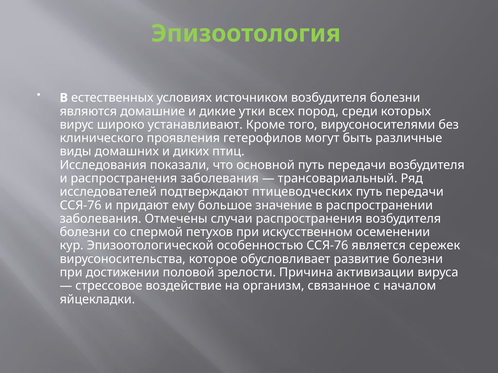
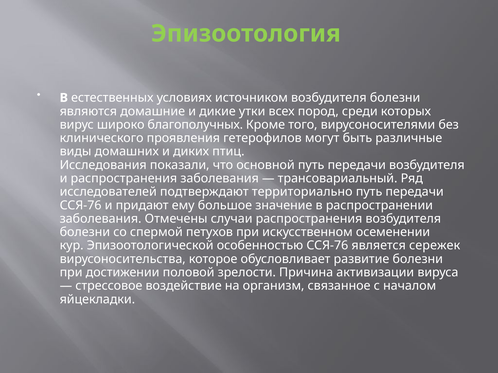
устанавливают: устанавливают -> благополучных
птицеводческих: птицеводческих -> территориально
